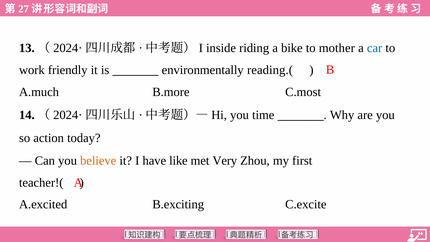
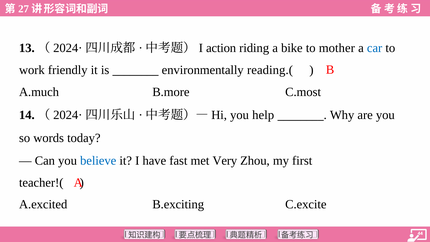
inside: inside -> action
time: time -> help
action: action -> words
believe colour: orange -> blue
like: like -> fast
